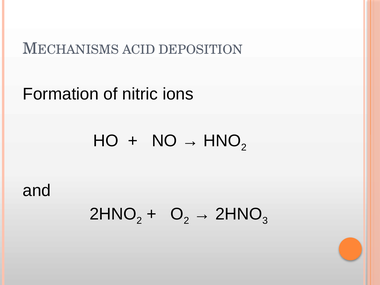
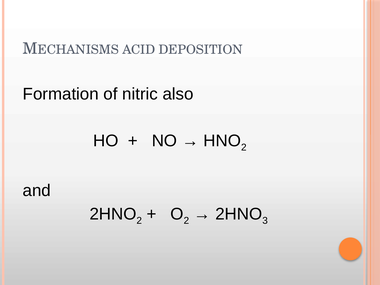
ions: ions -> also
